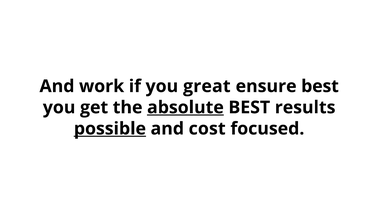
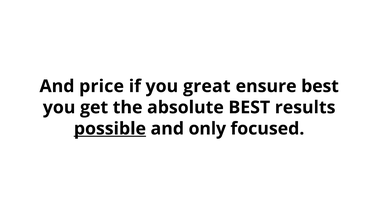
work: work -> price
absolute underline: present -> none
cost: cost -> only
